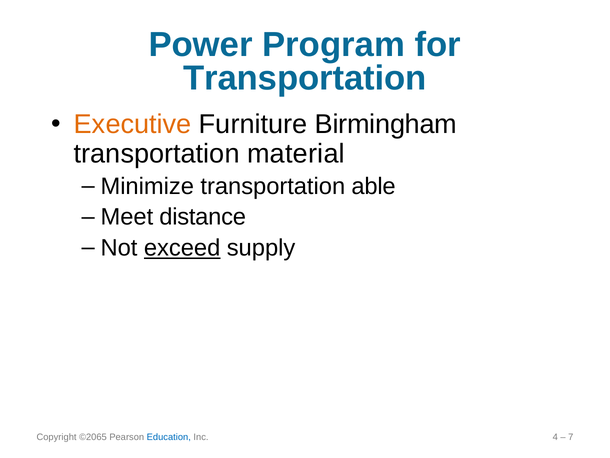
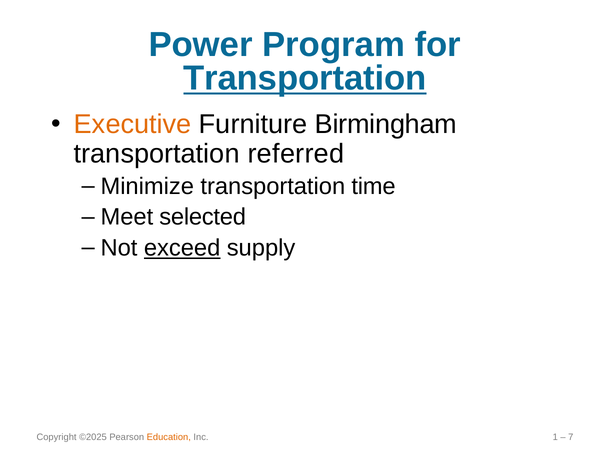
Transportation at (305, 78) underline: none -> present
material: material -> referred
able: able -> time
distance: distance -> selected
©2065: ©2065 -> ©2025
Education colour: blue -> orange
4: 4 -> 1
